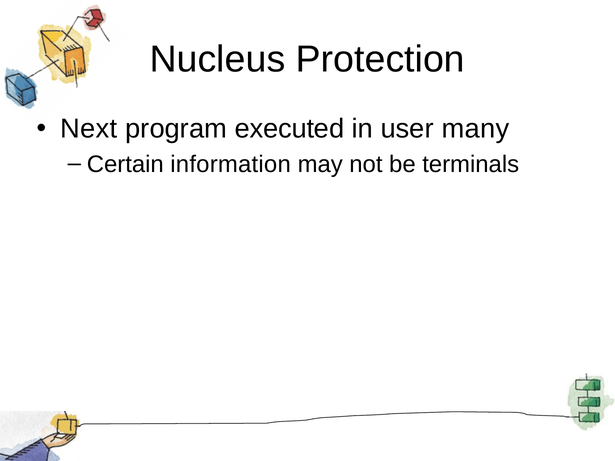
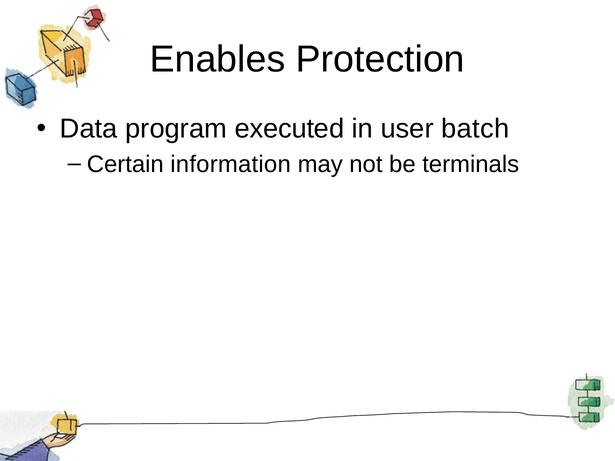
Nucleus: Nucleus -> Enables
Next: Next -> Data
many: many -> batch
